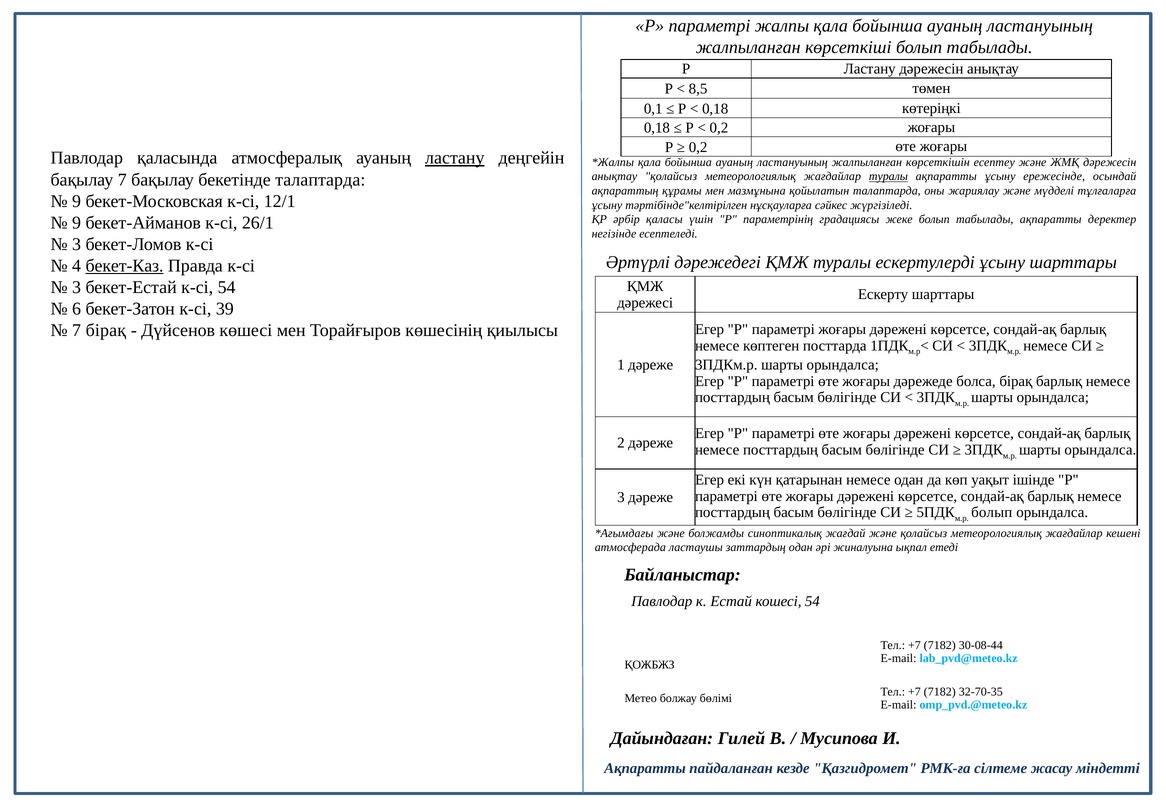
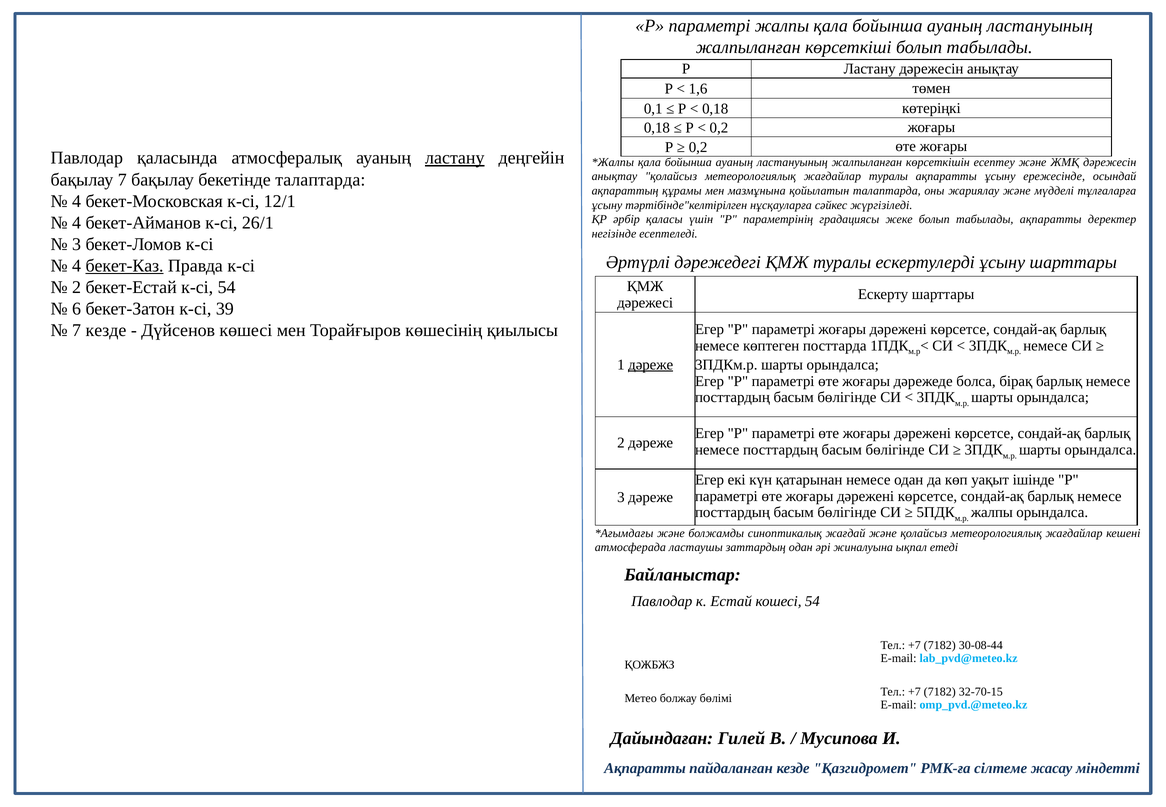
8,5: 8,5 -> 1,6
туралы at (888, 177) underline: present -> none
9 at (77, 201): 9 -> 4
9 at (77, 223): 9 -> 4
3 at (77, 287): 3 -> 2
7 бірақ: бірақ -> кезде
дәреже at (651, 365) underline: none -> present
болып at (992, 513): болып -> жалпы
32-70-35: 32-70-35 -> 32-70-15
